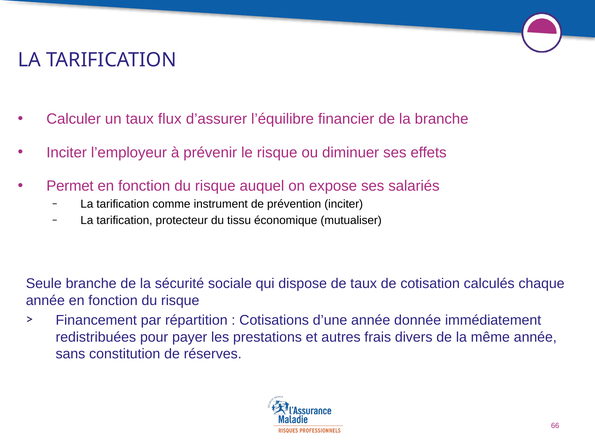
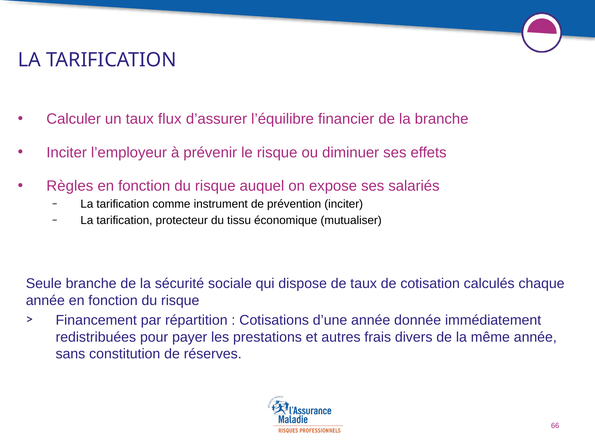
Permet: Permet -> Règles
